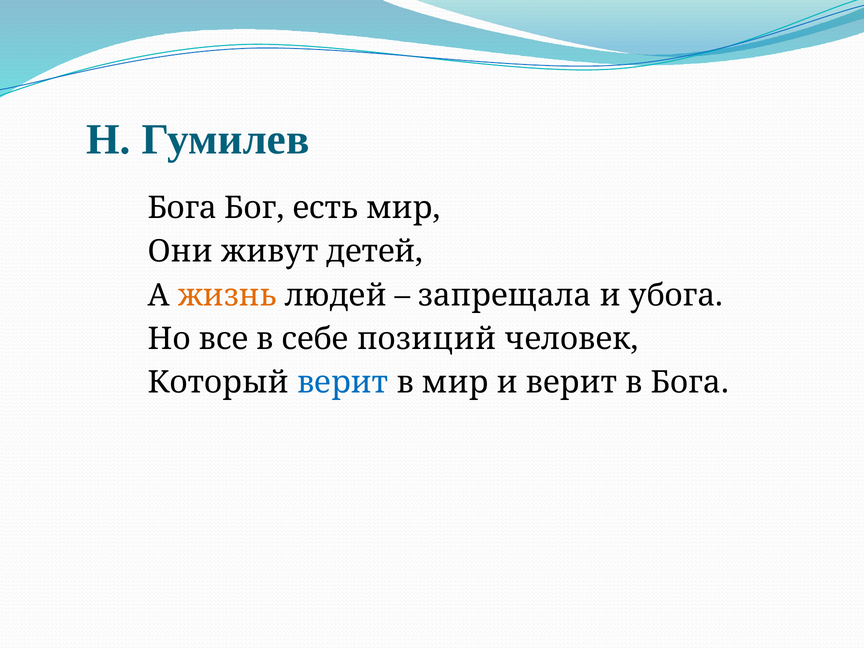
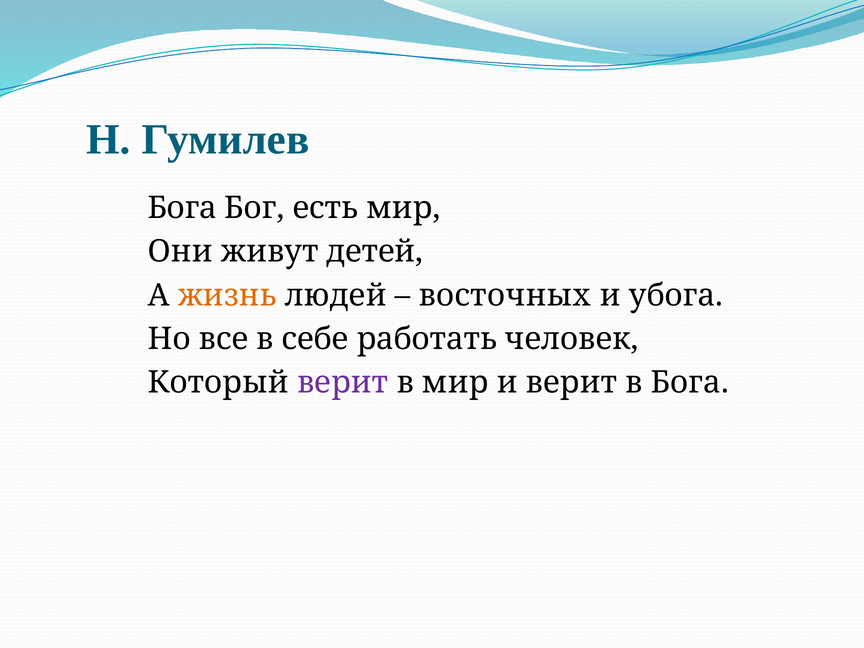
запрещала: запрещала -> восточных
позиций: позиций -> работать
верит at (343, 383) colour: blue -> purple
